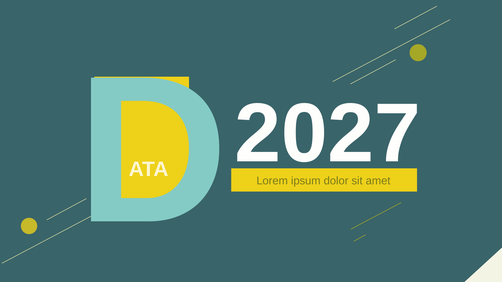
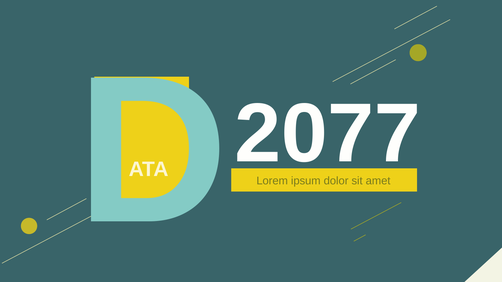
2027: 2027 -> 2077
